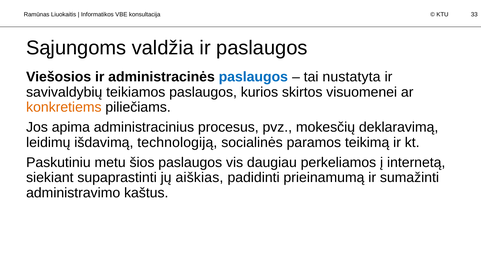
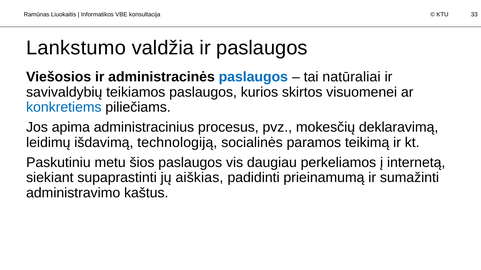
Sąjungoms: Sąjungoms -> Lankstumo
nustatyta: nustatyta -> natūraliai
konkretiems colour: orange -> blue
